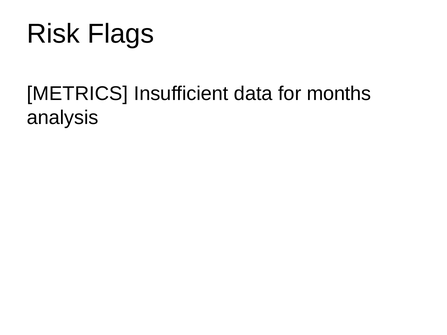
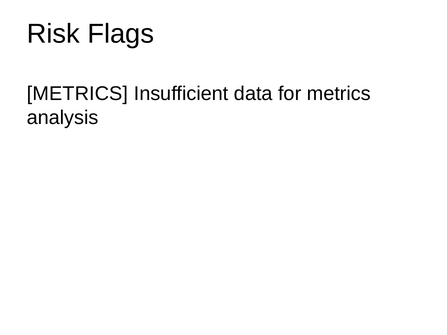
for months: months -> metrics
